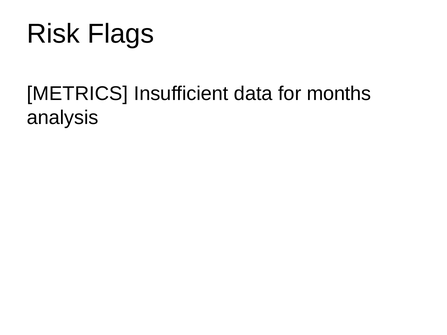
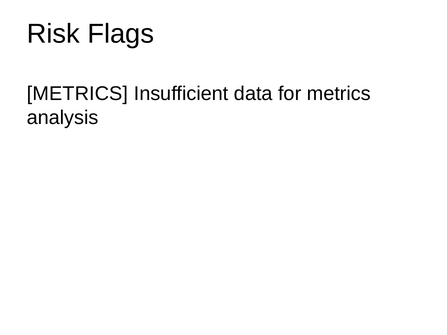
for months: months -> metrics
